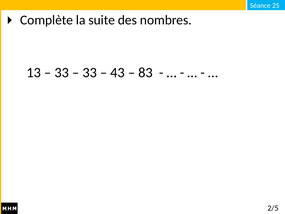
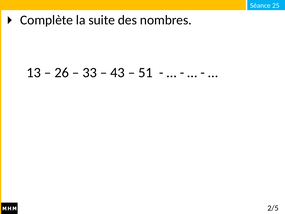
33 at (62, 72): 33 -> 26
83: 83 -> 51
